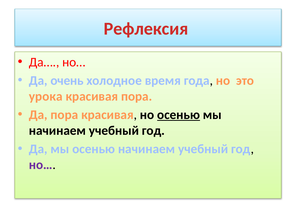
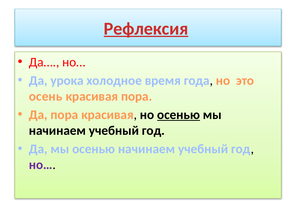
Рефлексия underline: none -> present
очень: очень -> урока
урока: урока -> осень
